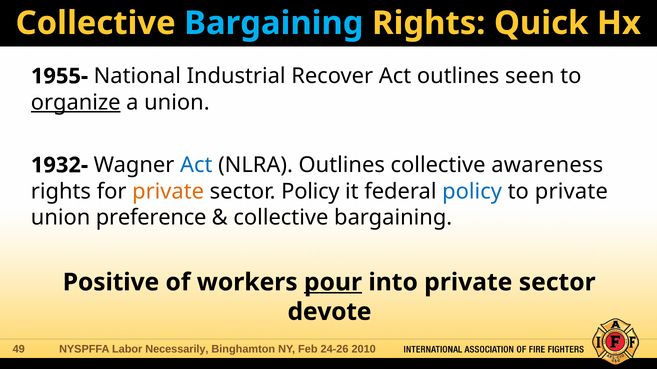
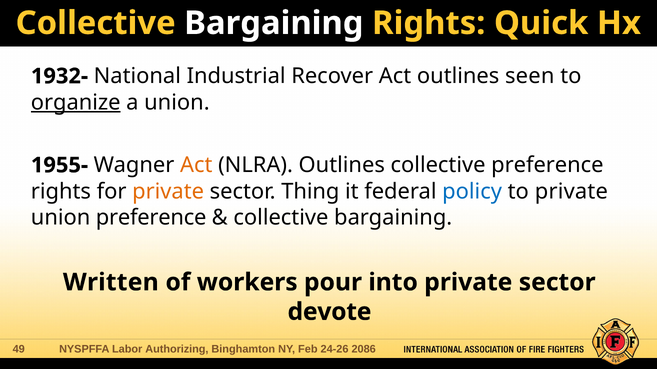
Bargaining at (274, 23) colour: light blue -> white
1955-: 1955- -> 1932-
1932-: 1932- -> 1955-
Act at (196, 165) colour: blue -> orange
collective awareness: awareness -> preference
sector Policy: Policy -> Thing
Positive: Positive -> Written
pour underline: present -> none
Necessarily: Necessarily -> Authorizing
2010: 2010 -> 2086
